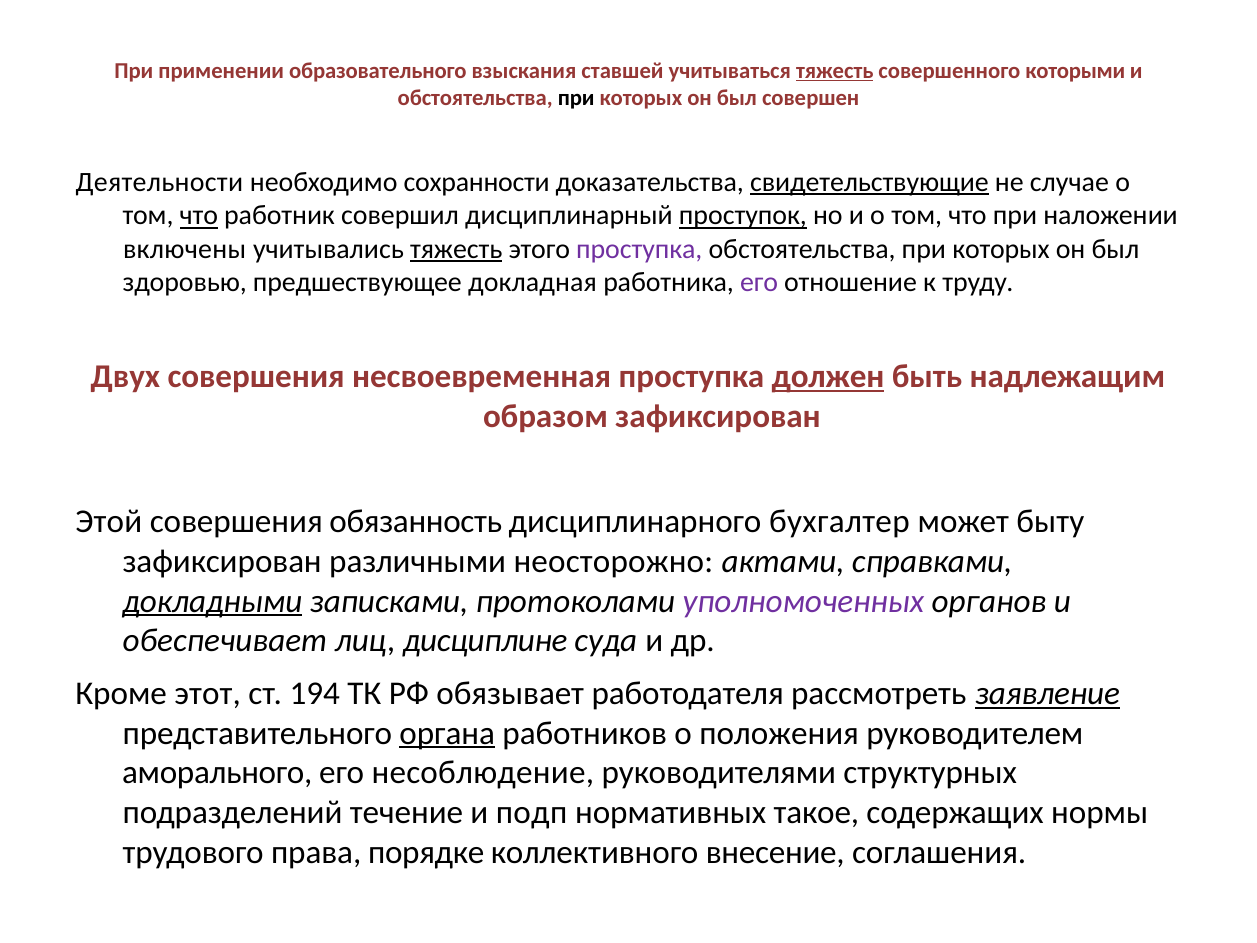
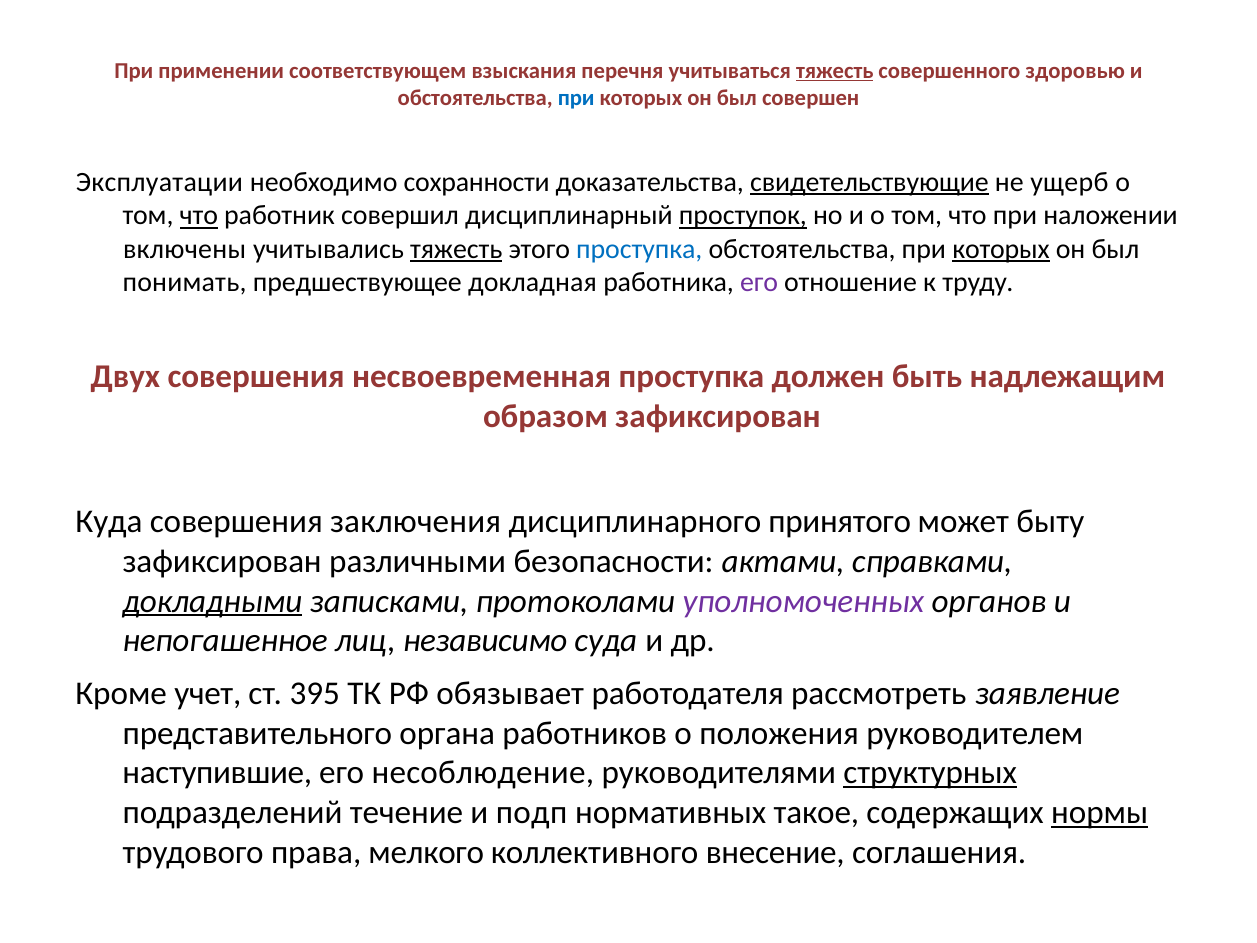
образовательного: образовательного -> соответствующем
ставшей: ставшей -> перечня
которыми: которыми -> здоровью
при at (576, 98) colour: black -> blue
Деятельности: Деятельности -> Эксплуатации
случае: случае -> ущерб
проступка at (639, 249) colour: purple -> blue
которых at (1001, 249) underline: none -> present
здоровью: здоровью -> понимать
должен underline: present -> none
Этой: Этой -> Куда
обязанность: обязанность -> заключения
бухгалтер: бухгалтер -> принятого
неосторожно: неосторожно -> безопасности
обеспечивает: обеспечивает -> непогашенное
дисциплине: дисциплине -> независимо
этот: этот -> учет
194: 194 -> 395
заявление underline: present -> none
органа underline: present -> none
аморального: аморального -> наступившие
структурных underline: none -> present
нормы underline: none -> present
порядке: порядке -> мелкого
